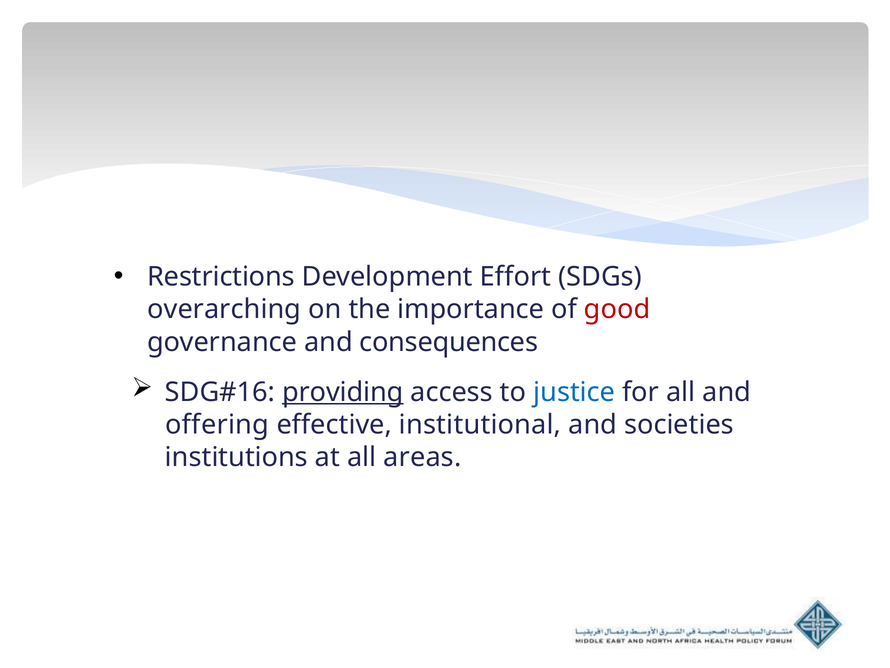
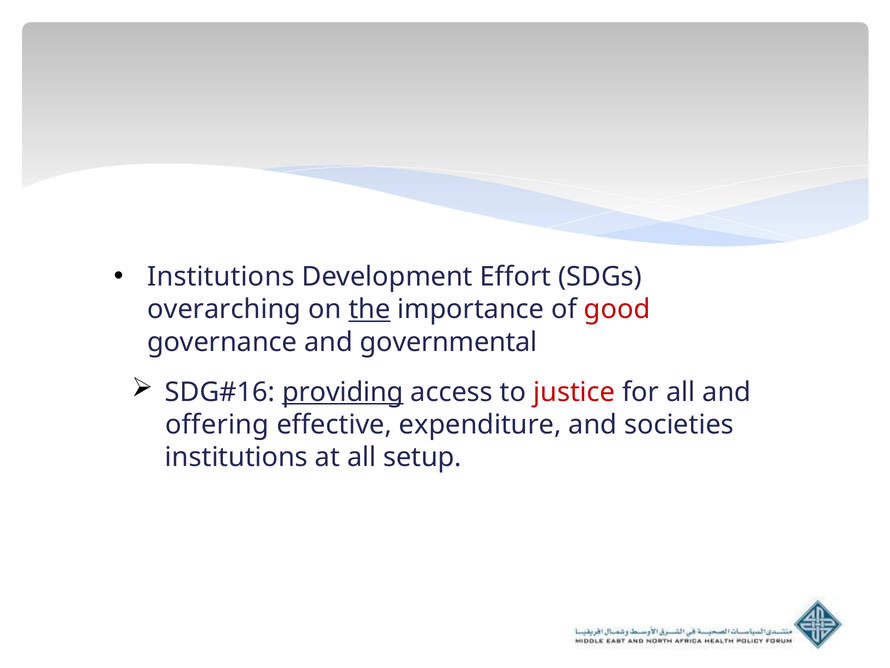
Restrictions at (221, 277): Restrictions -> Institutions
the underline: none -> present
consequences: consequences -> governmental
justice colour: blue -> red
institutional: institutional -> expenditure
areas: areas -> setup
